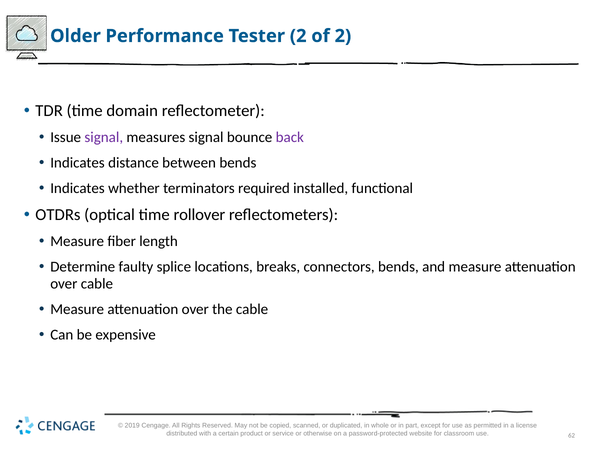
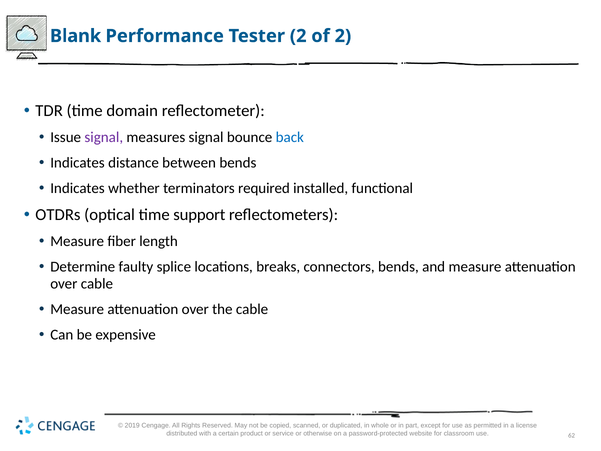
Older: Older -> Blank
back colour: purple -> blue
rollover: rollover -> support
